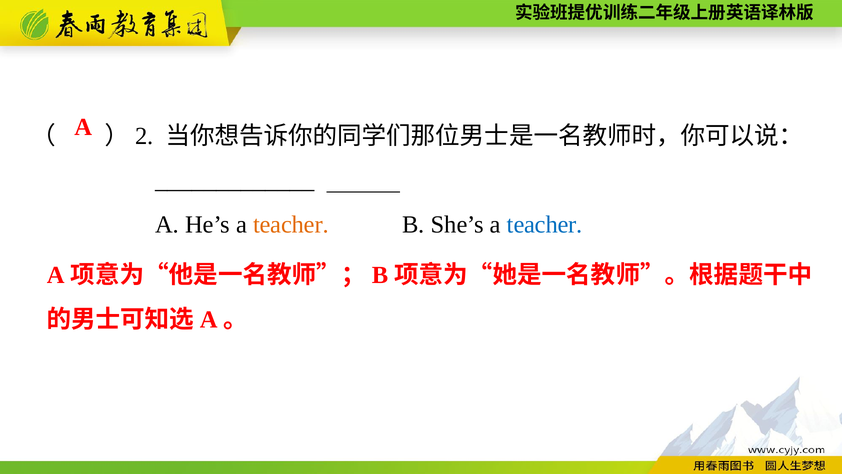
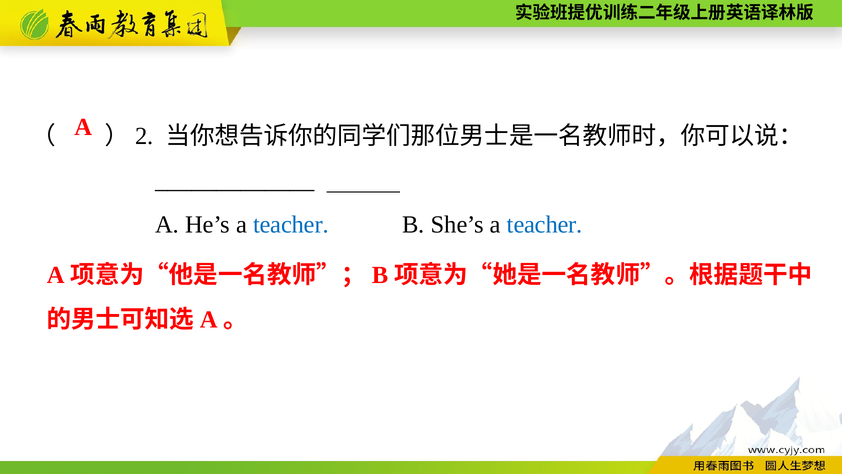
teacher at (291, 224) colour: orange -> blue
